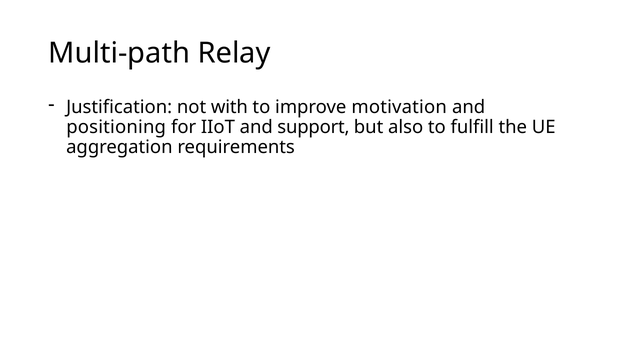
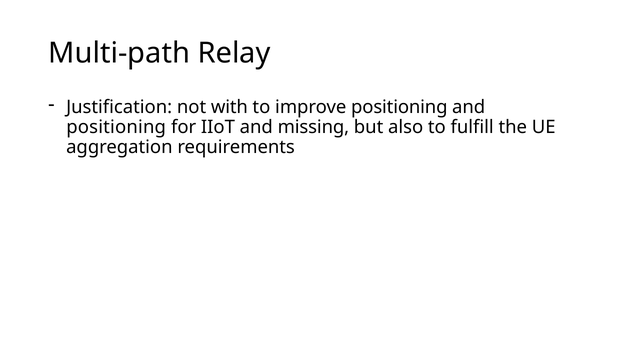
improve motivation: motivation -> positioning
support: support -> missing
